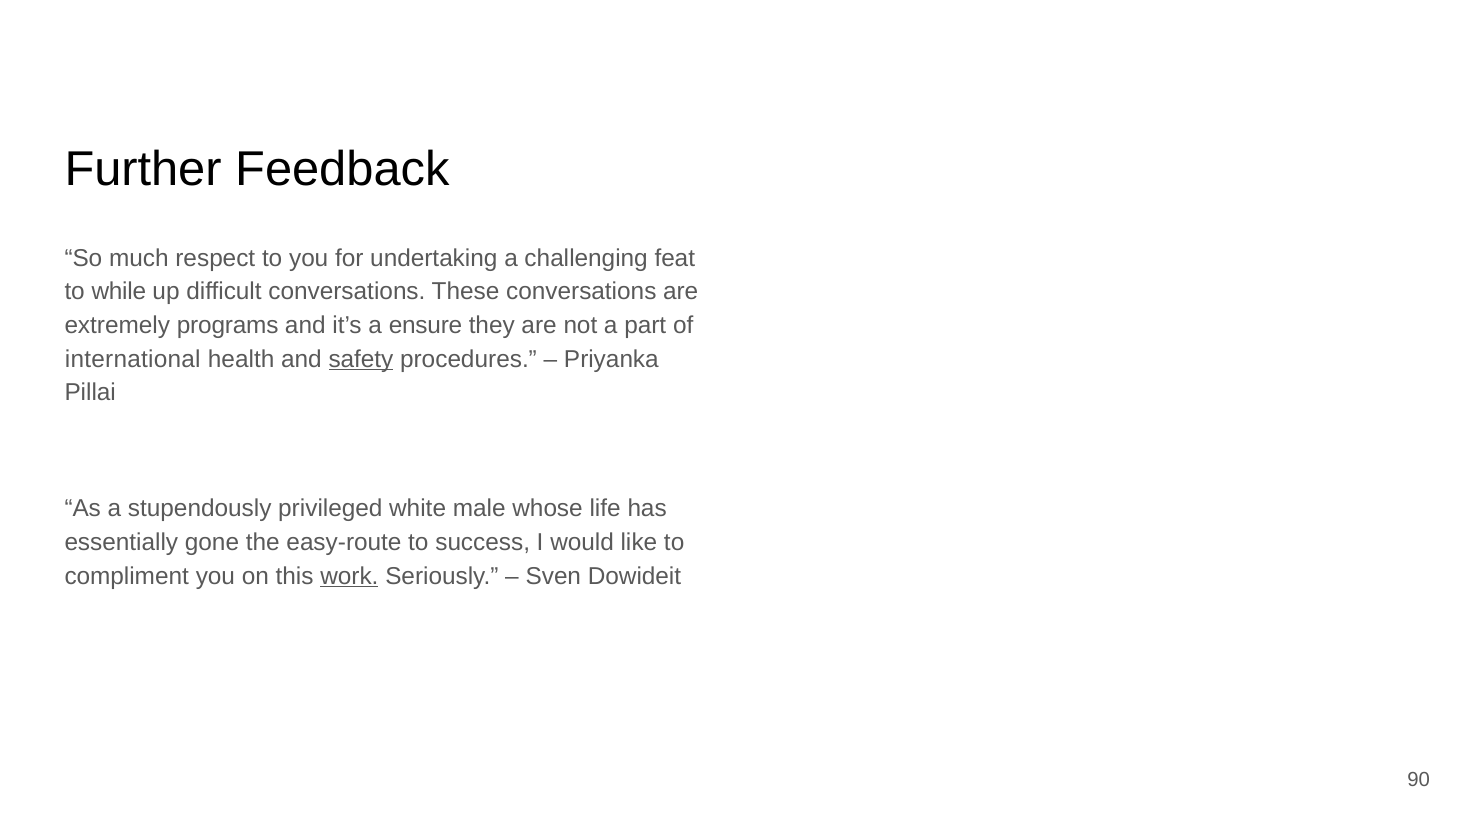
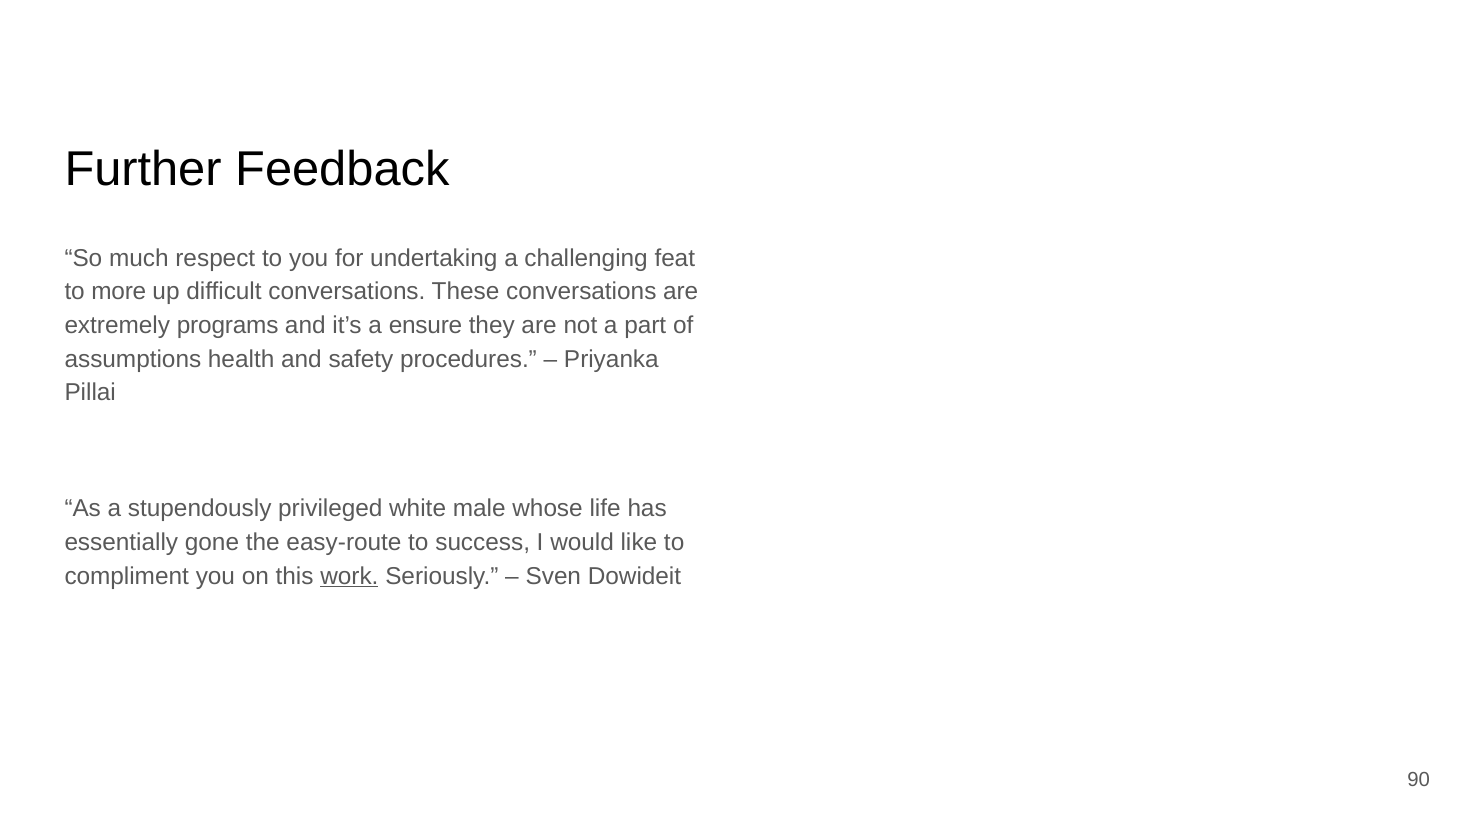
while: while -> more
international: international -> assumptions
safety underline: present -> none
